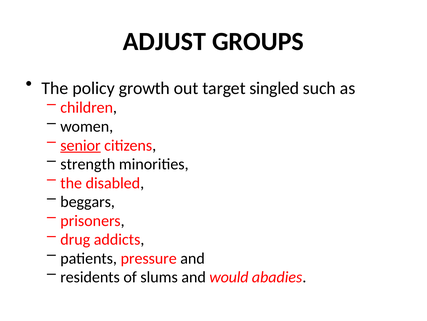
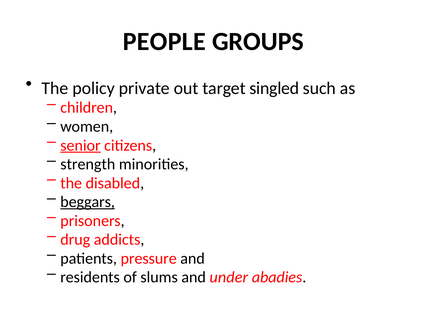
ADJUST: ADJUST -> PEOPLE
growth: growth -> private
beggars underline: none -> present
would: would -> under
